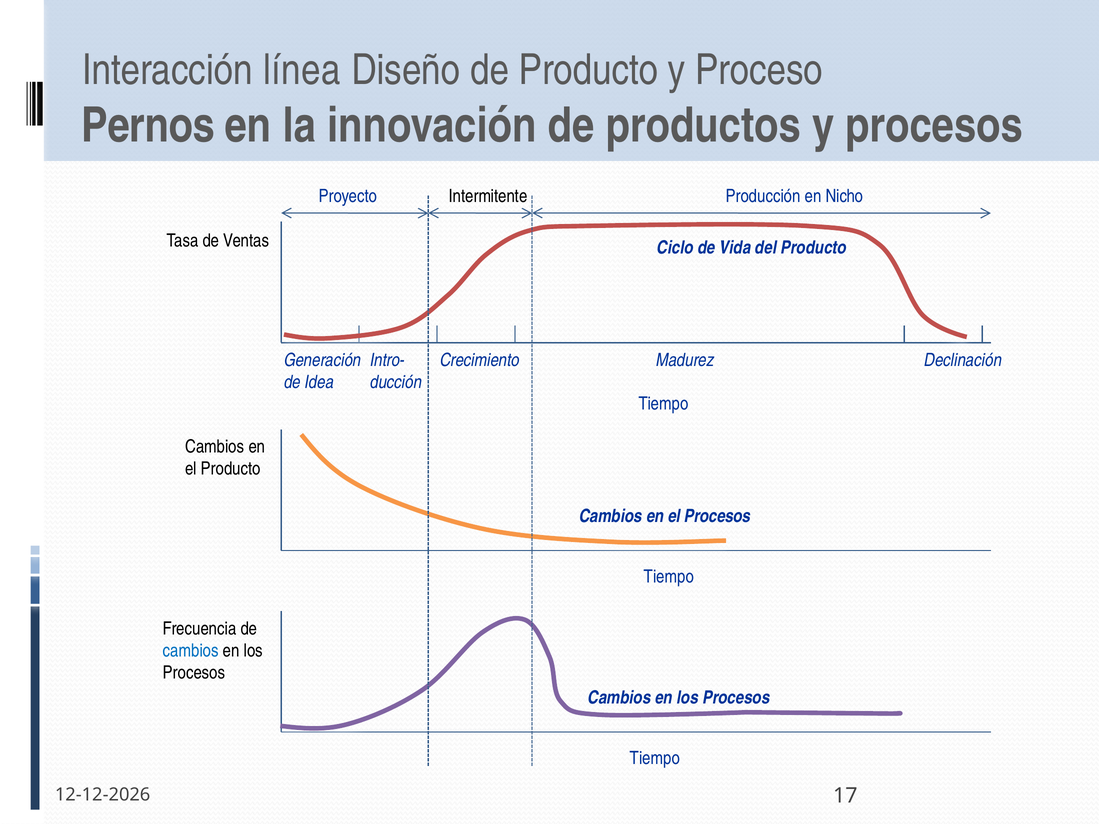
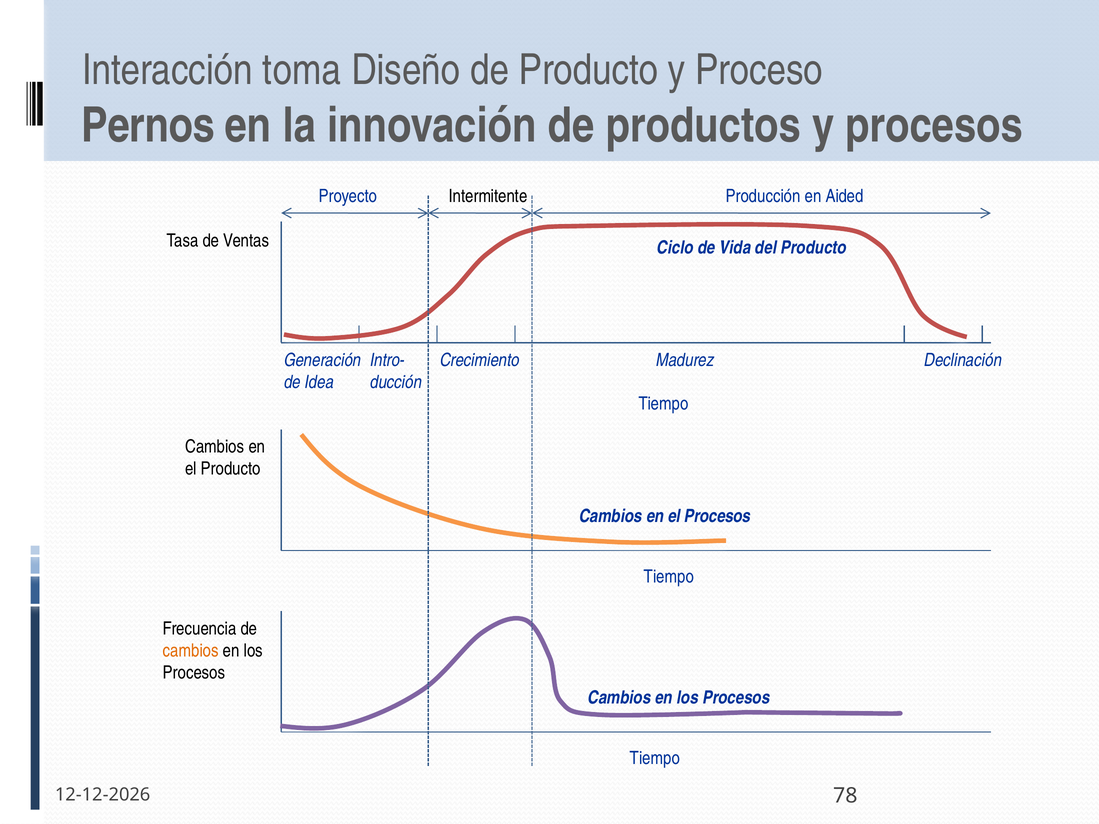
línea: línea -> toma
Nicho: Nicho -> Aided
cambios at (191, 651) colour: blue -> orange
17: 17 -> 78
